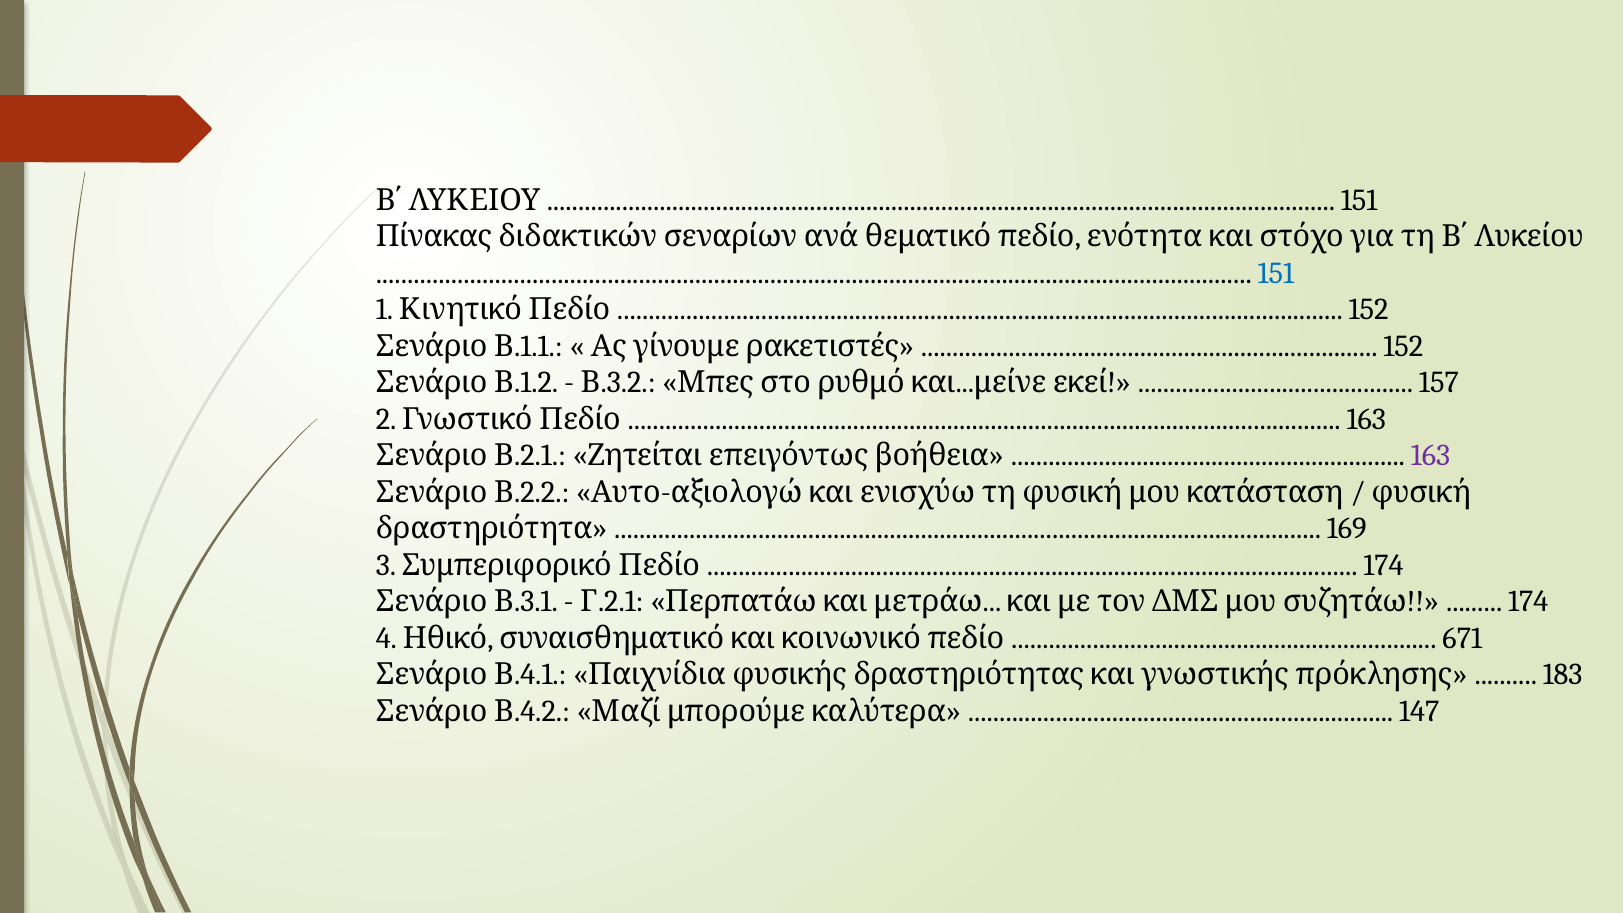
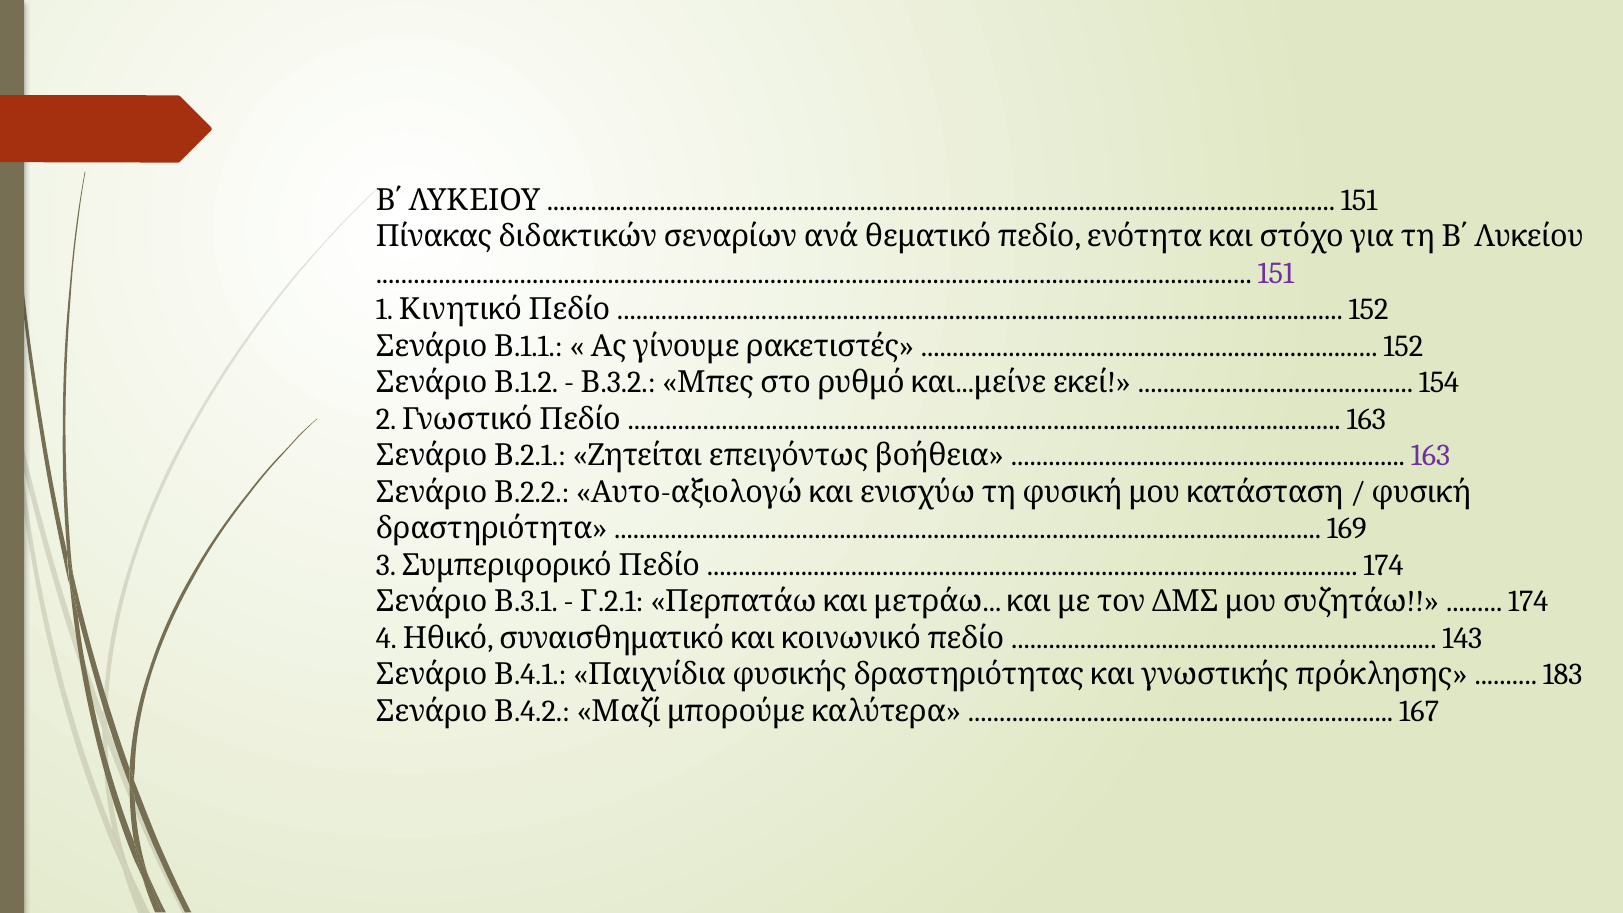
151 at (1276, 273) colour: blue -> purple
157: 157 -> 154
671: 671 -> 143
147: 147 -> 167
